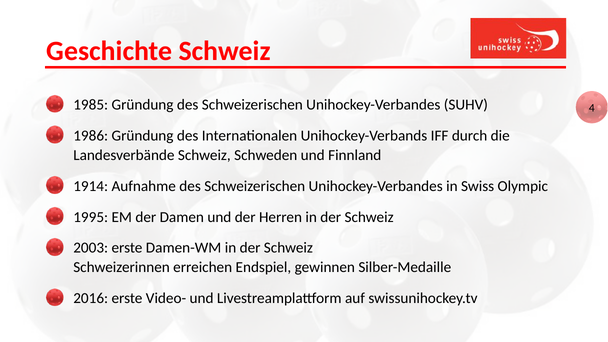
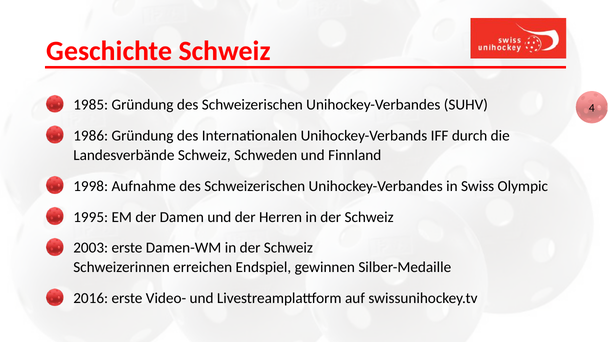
1914: 1914 -> 1998
